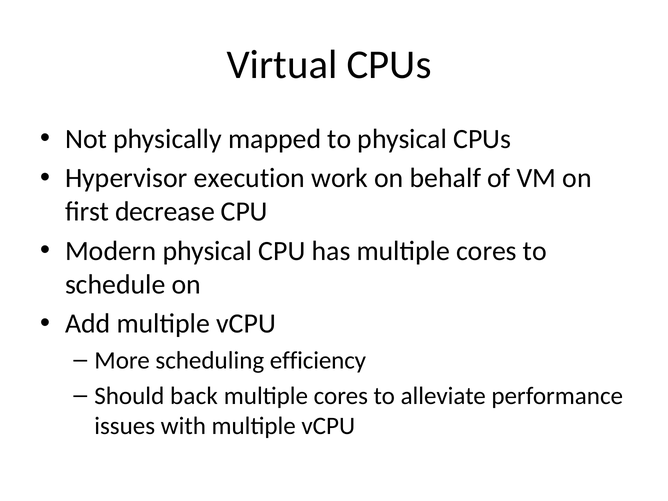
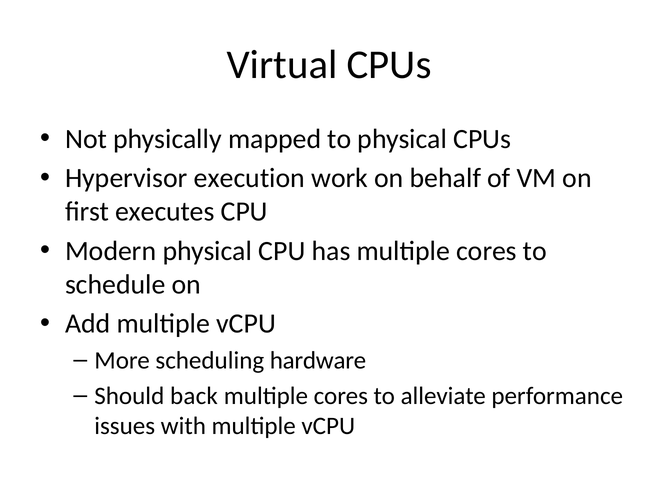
decrease: decrease -> executes
efficiency: efficiency -> hardware
